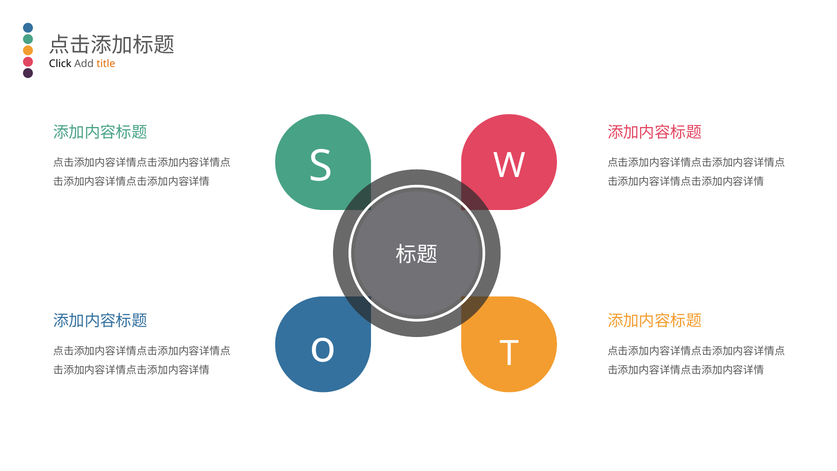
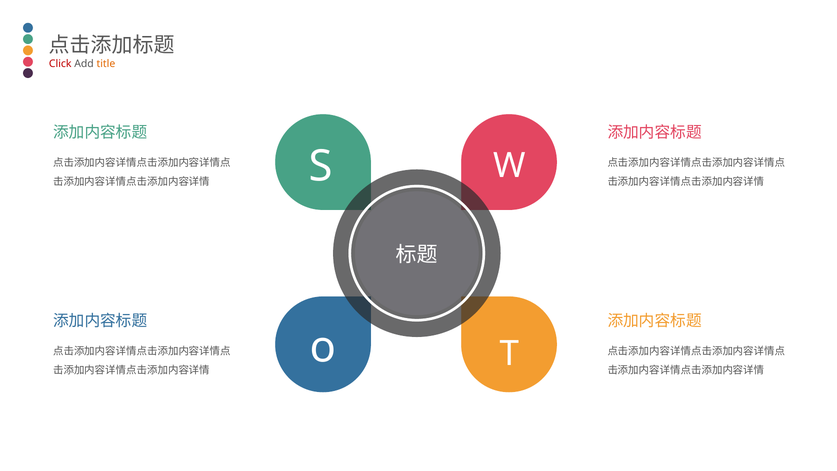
Click colour: black -> red
